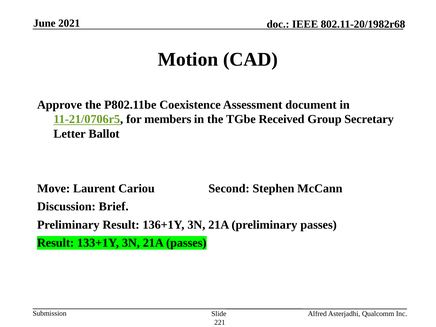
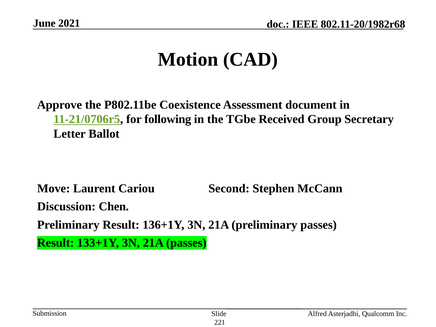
members: members -> following
Brief: Brief -> Chen
